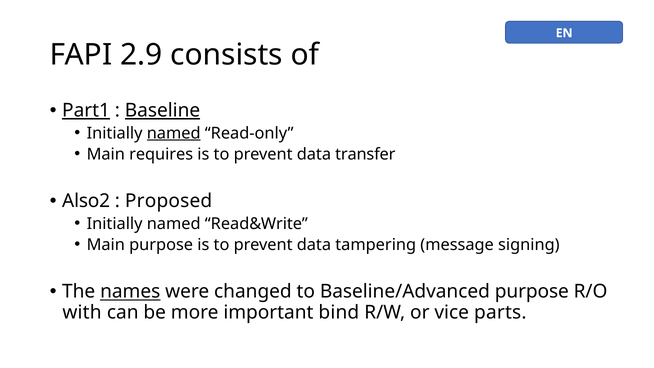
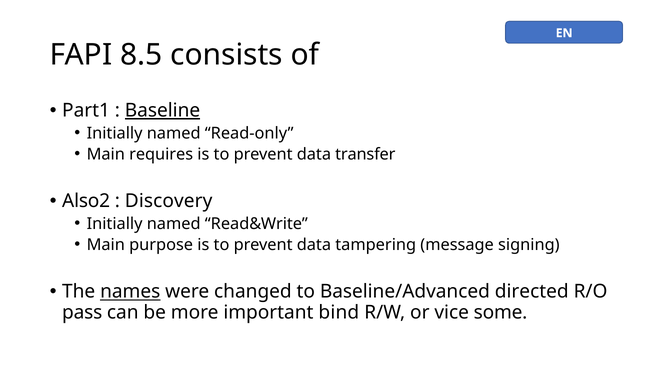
2.9: 2.9 -> 8.5
Part1 underline: present -> none
named at (174, 133) underline: present -> none
Proposed: Proposed -> Discovery
Baseline/Advanced purpose: purpose -> directed
with: with -> pass
parts: parts -> some
